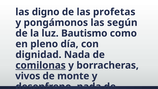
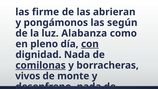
digno: digno -> firme
profetas: profetas -> abrieran
Bautismo: Bautismo -> Alabanza
con underline: none -> present
